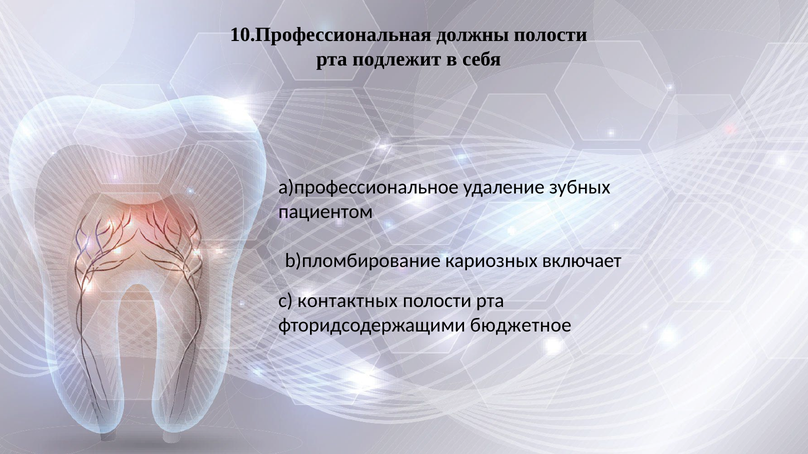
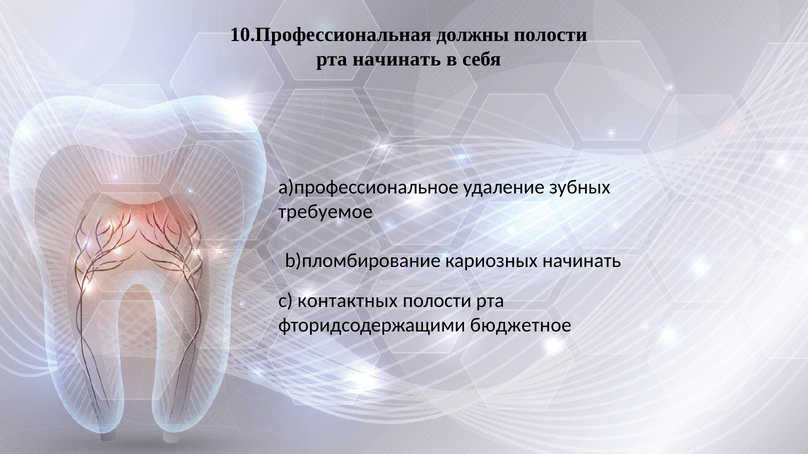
рта подлежит: подлежит -> начинать
пациентом: пациентом -> требуемое
кариозных включает: включает -> начинать
